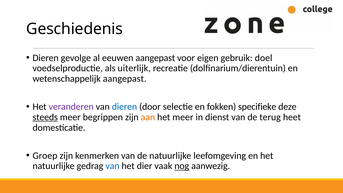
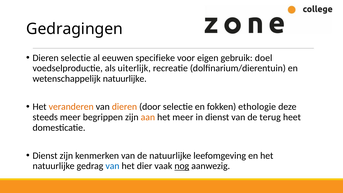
Geschiedenis: Geschiedenis -> Gedragingen
Dieren gevolge: gevolge -> selectie
eeuwen aangepast: aangepast -> specifieke
wetenschappelijk aangepast: aangepast -> natuurlijke
veranderen colour: purple -> orange
dieren at (124, 107) colour: blue -> orange
specifieke: specifieke -> ethologie
steeds underline: present -> none
Groep at (45, 156): Groep -> Dienst
